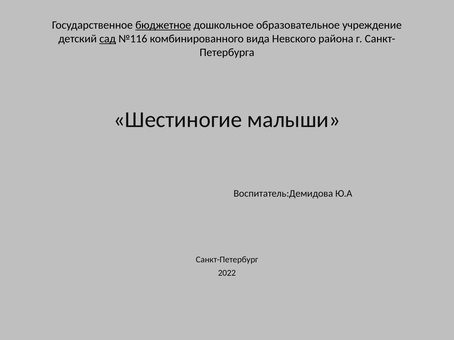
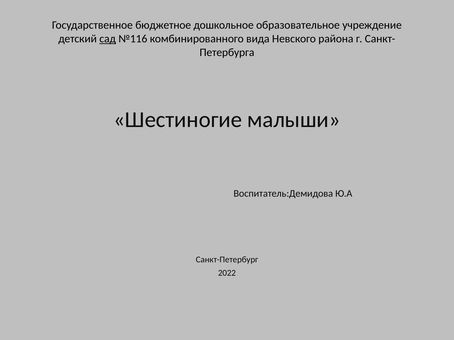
бюджетное underline: present -> none
